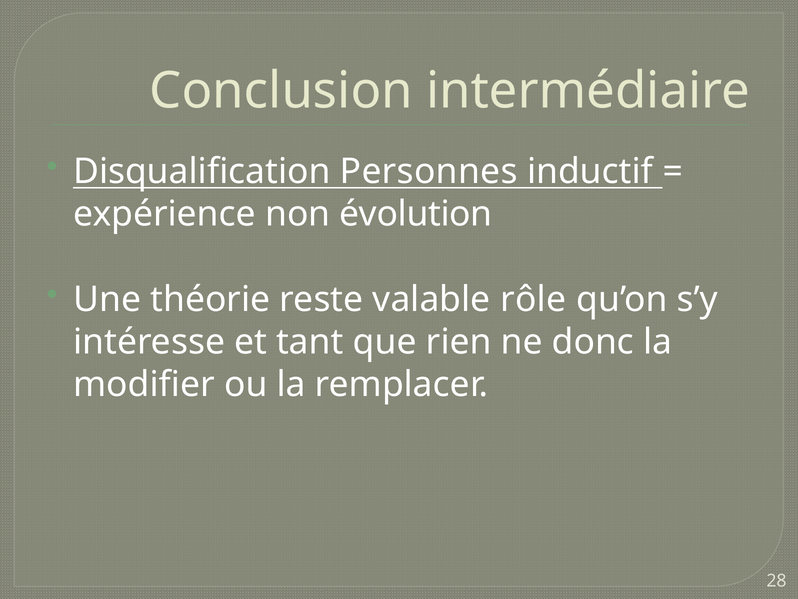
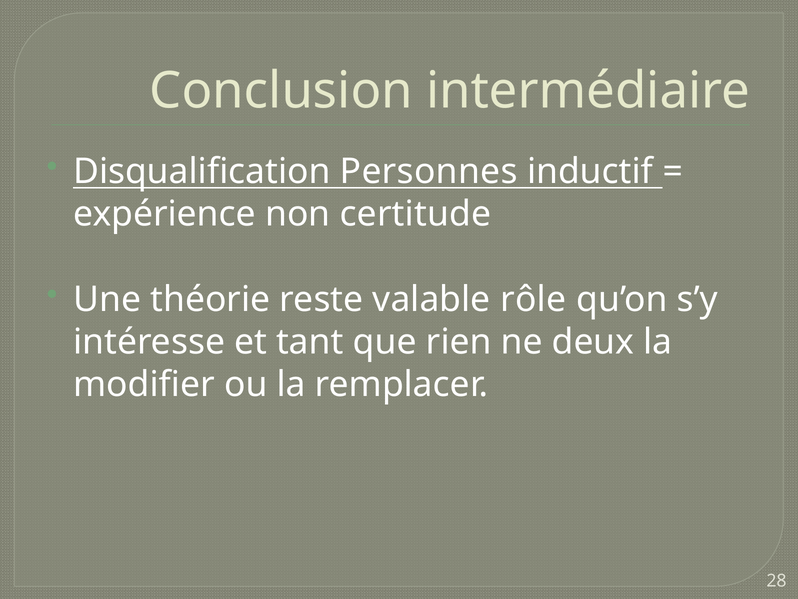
évolution: évolution -> certitude
donc: donc -> deux
